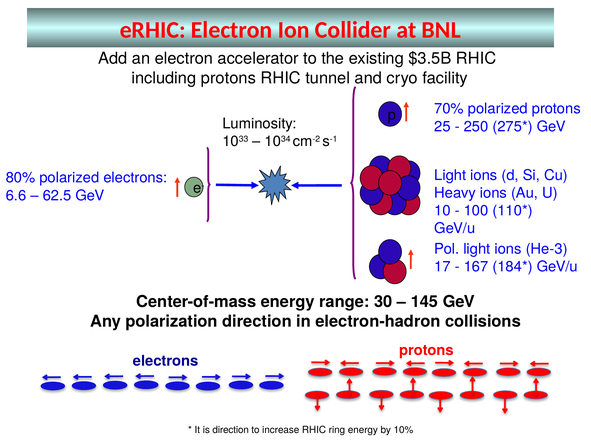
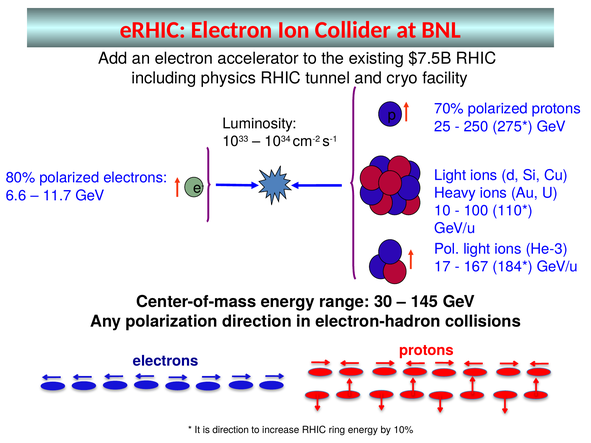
$3.5B: $3.5B -> $7.5B
including protons: protons -> physics
62.5: 62.5 -> 11.7
